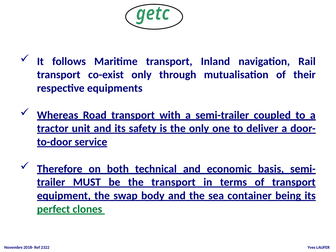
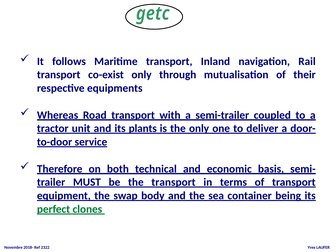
safety: safety -> plants
